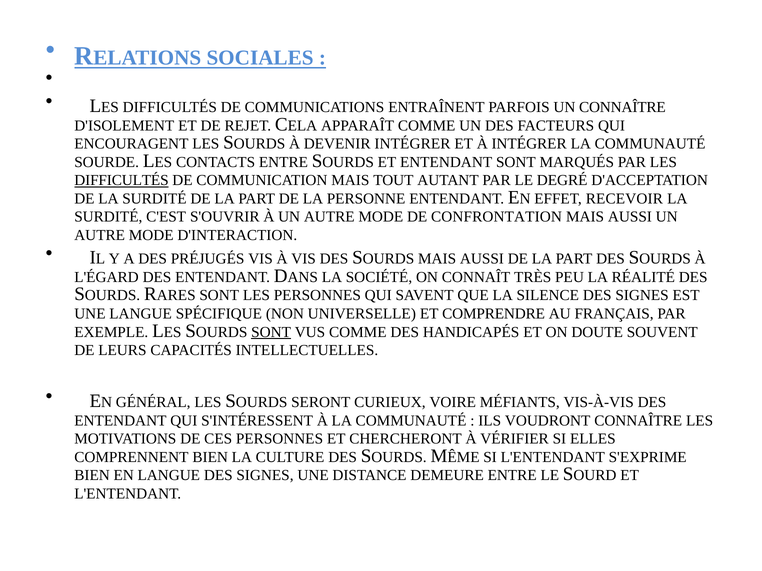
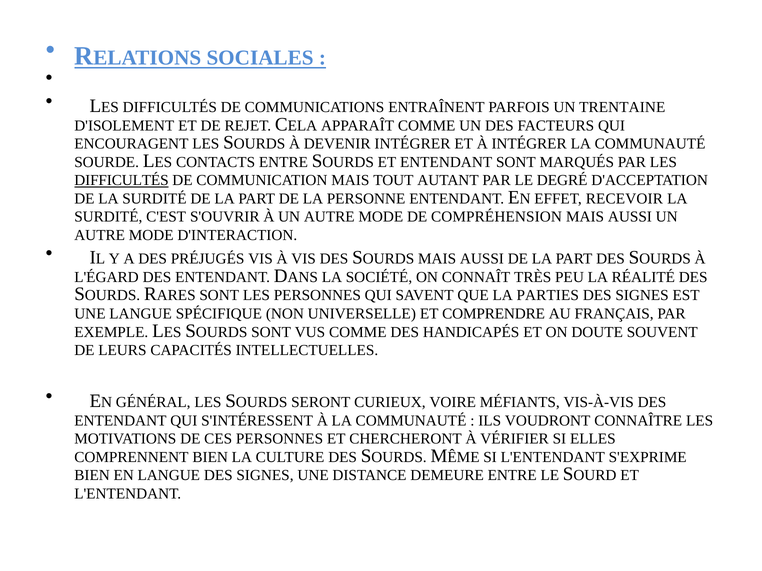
UN CONNAÎTRE: CONNAÎTRE -> TRENTAINE
CONFRONTATION: CONFRONTATION -> COMPRÉHENSION
SILENCE: SILENCE -> PARTIES
SONT at (271, 332) underline: present -> none
